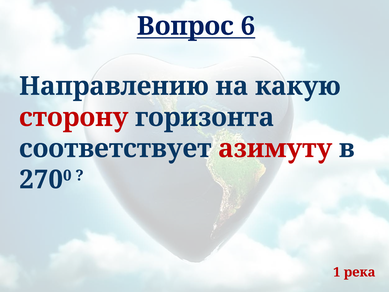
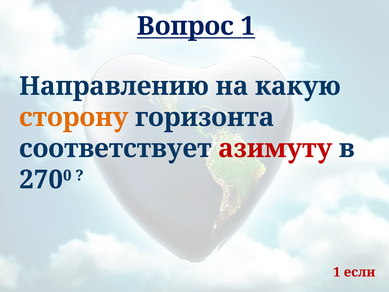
Вопрос 6: 6 -> 1
сторону colour: red -> orange
река: река -> если
